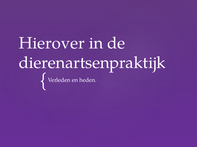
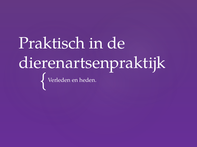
Hierover: Hierover -> Praktisch
